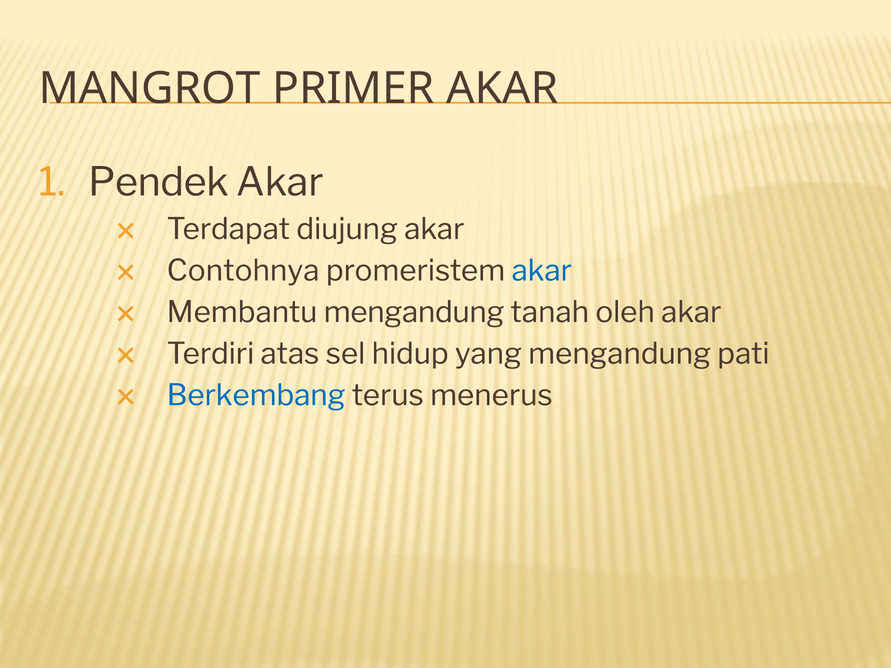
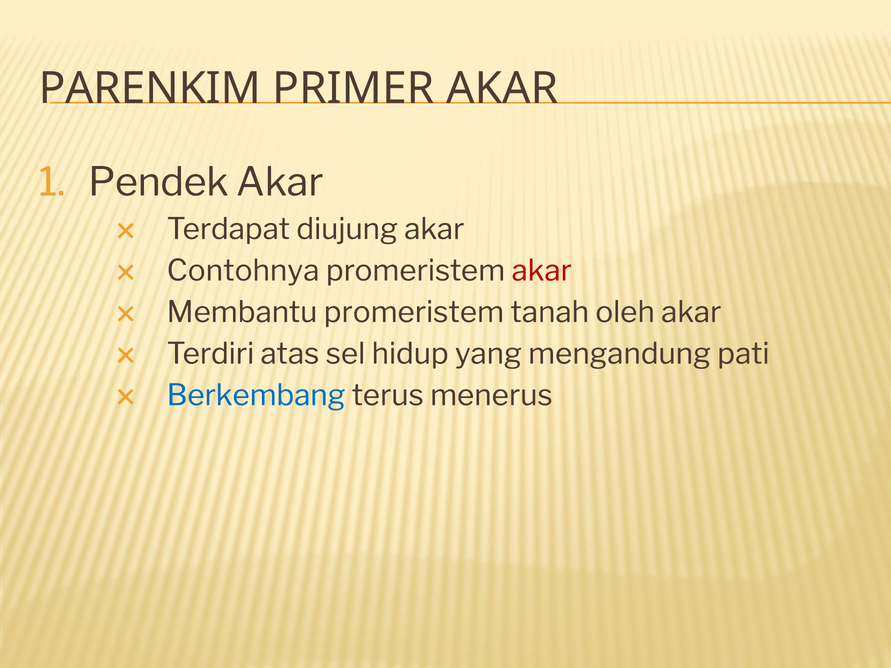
MANGROT: MANGROT -> PARENKIM
akar at (542, 271) colour: blue -> red
Membantu mengandung: mengandung -> promeristem
